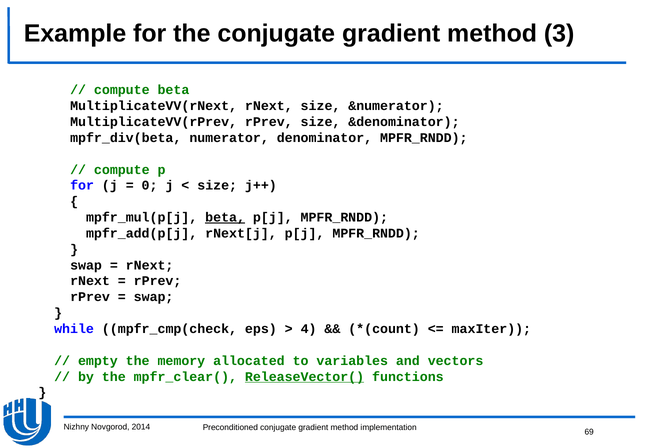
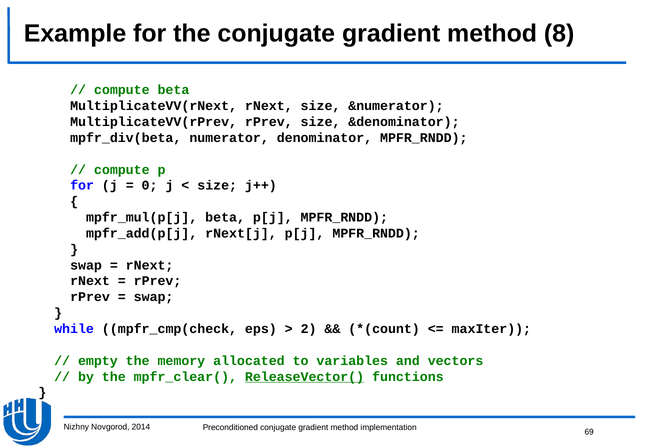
3: 3 -> 8
beta at (225, 218) underline: present -> none
4: 4 -> 2
